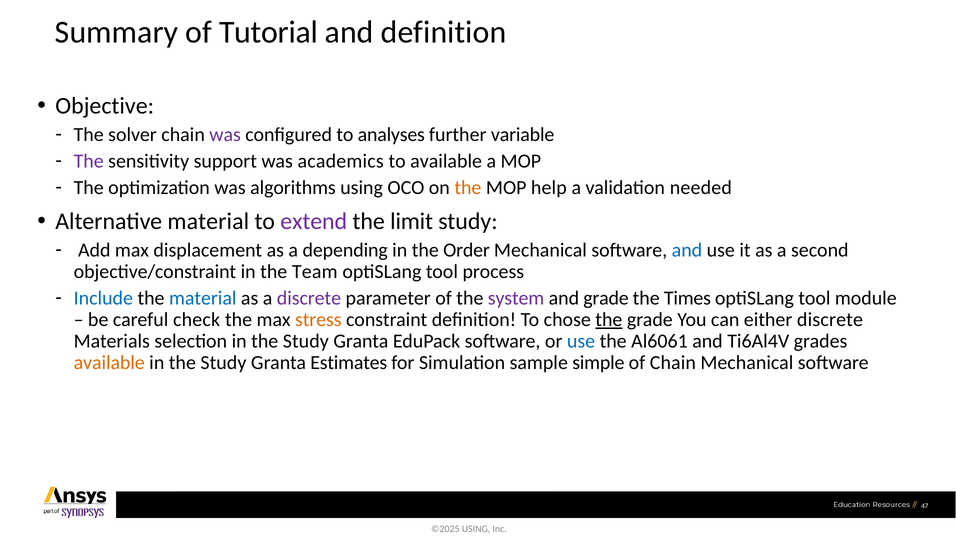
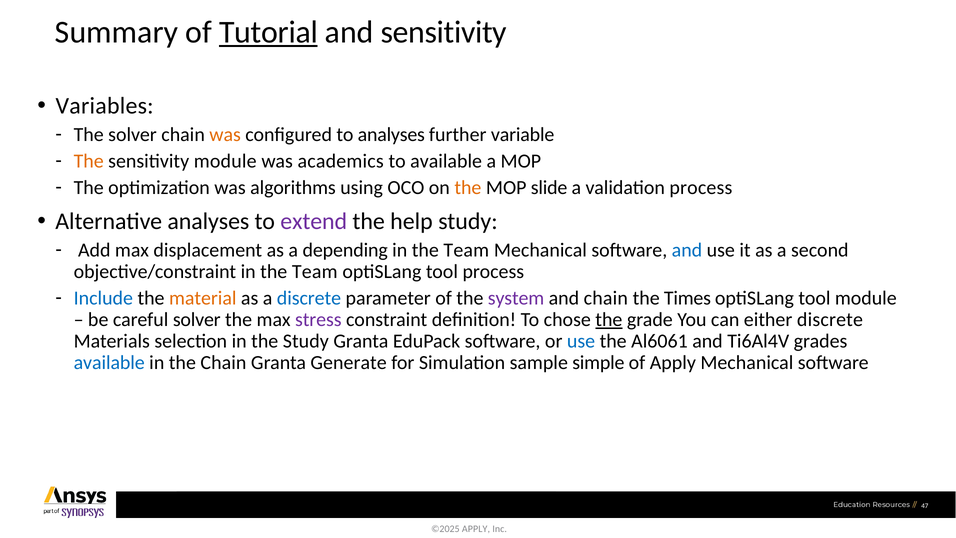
Tutorial underline: none -> present
and definition: definition -> sensitivity
Objective: Objective -> Variables
was at (225, 135) colour: purple -> orange
The at (89, 161) colour: purple -> orange
sensitivity support: support -> module
help: help -> slide
validation needed: needed -> process
Alternative material: material -> analyses
limit: limit -> help
Order at (467, 250): Order -> Team
material at (203, 298) colour: blue -> orange
discrete at (309, 298) colour: purple -> blue
and grade: grade -> chain
careful check: check -> solver
stress colour: orange -> purple
available at (109, 363) colour: orange -> blue
Study at (223, 363): Study -> Chain
Estimates: Estimates -> Generate
of Chain: Chain -> Apply
USING at (476, 529): USING -> APPLY
